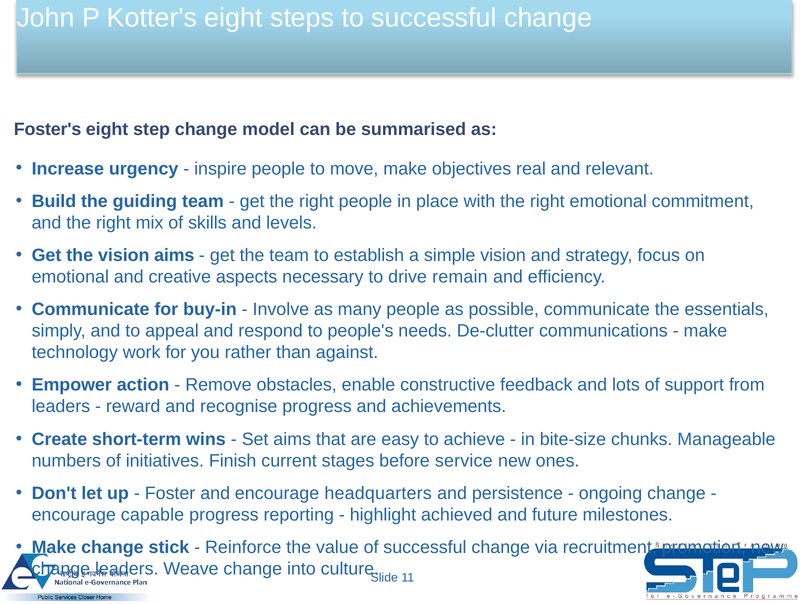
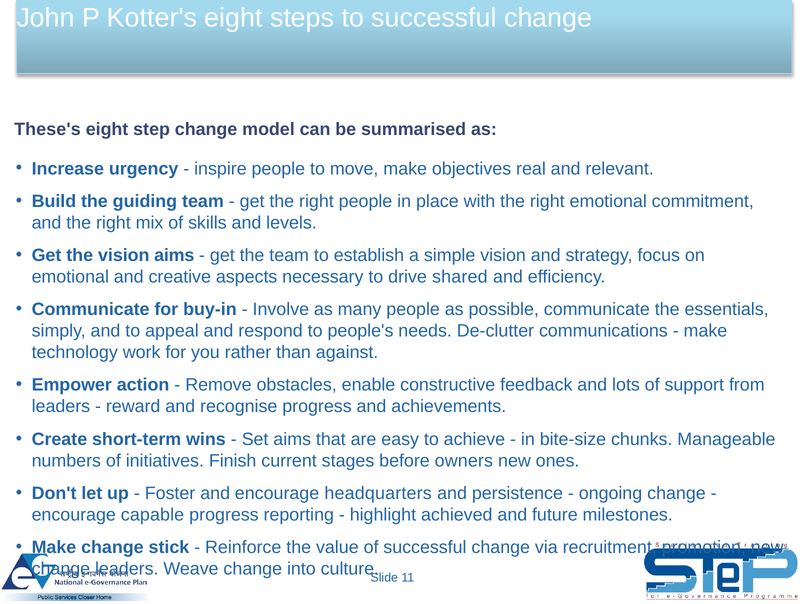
Foster's: Foster's -> These's
remain: remain -> shared
service: service -> owners
